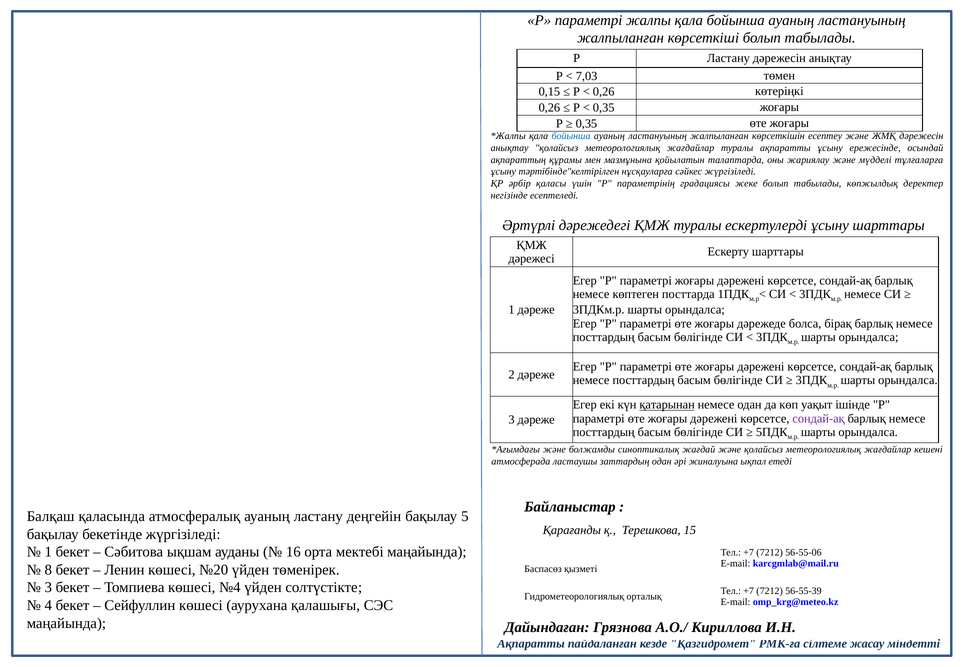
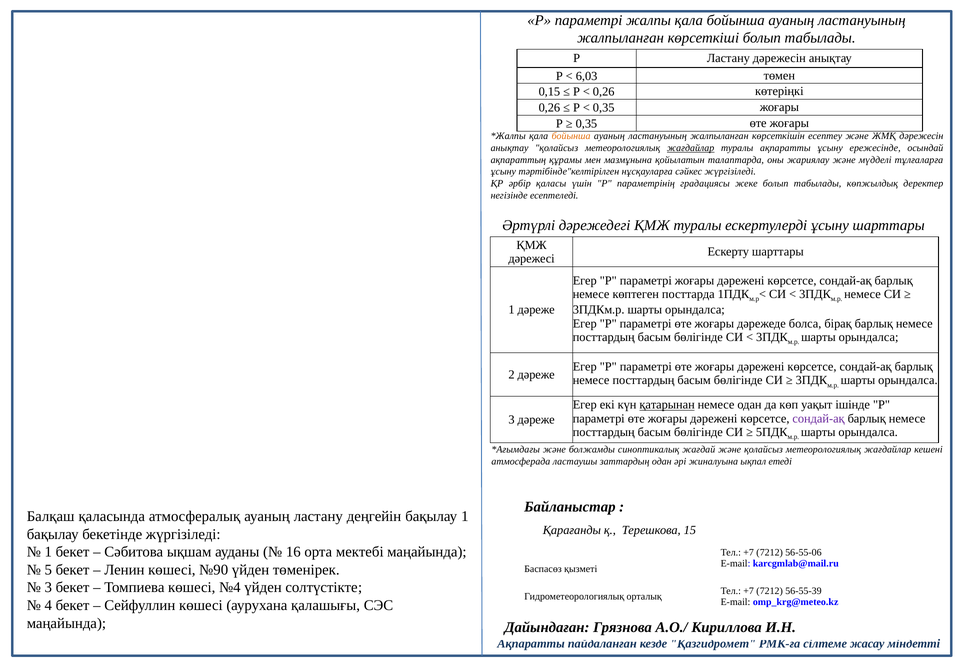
7,03: 7,03 -> 6,03
бойынша at (571, 136) colour: blue -> orange
жағдайлар at (691, 148) underline: none -> present
бақылау 5: 5 -> 1
8: 8 -> 5
№20: №20 -> №90
